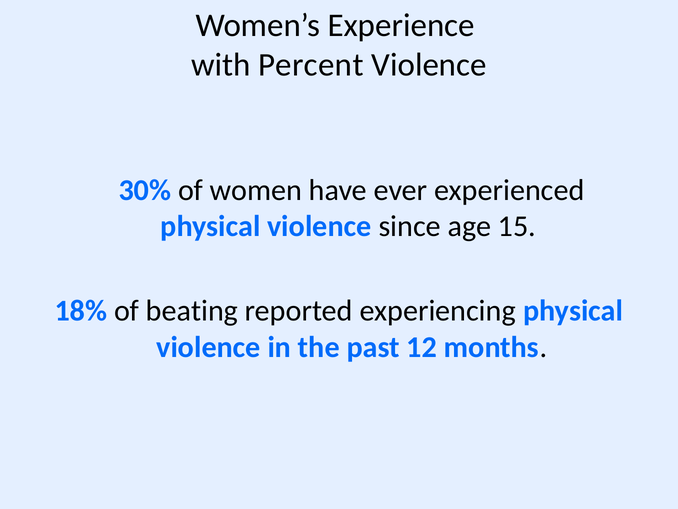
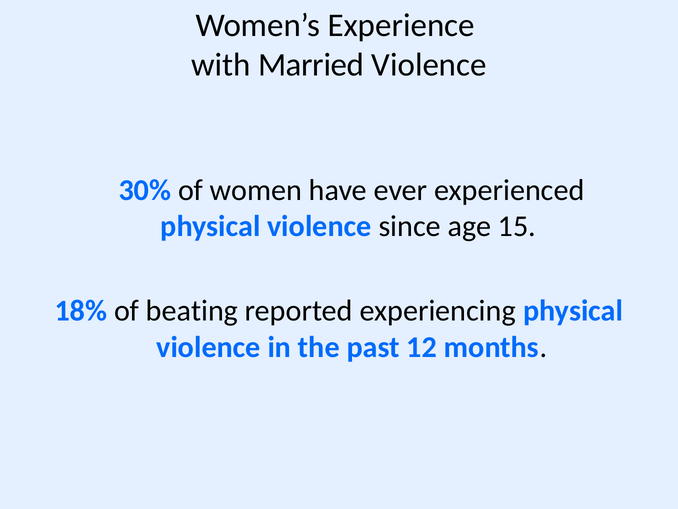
Percent: Percent -> Married
